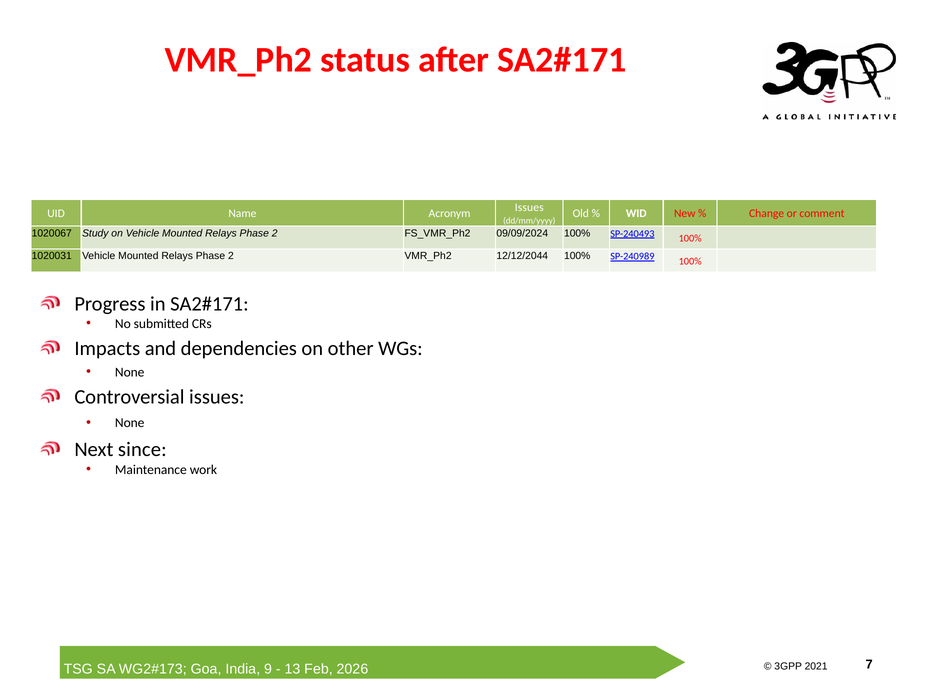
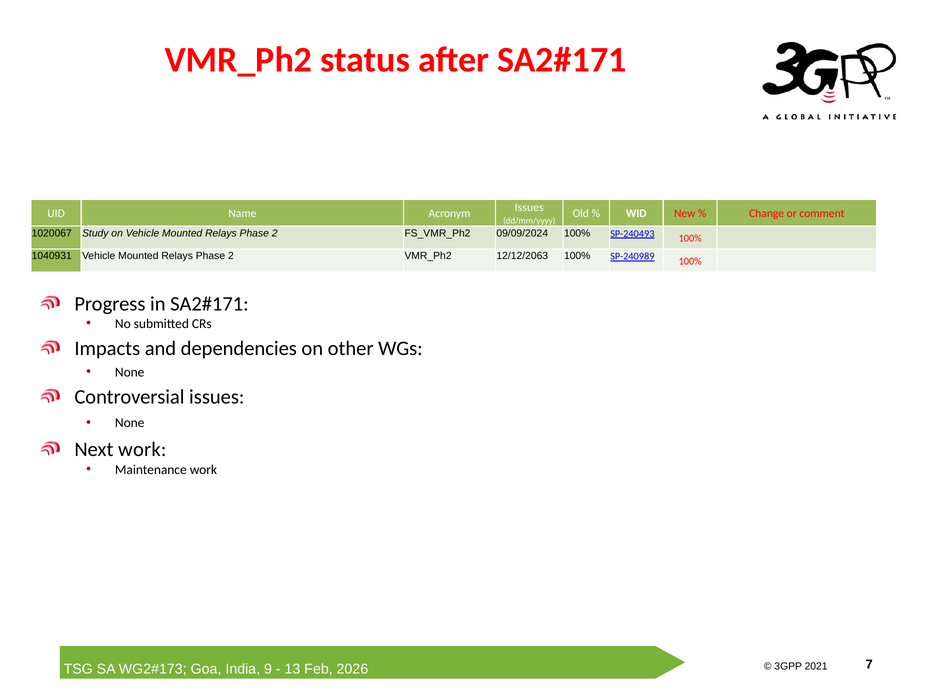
1020031: 1020031 -> 1040931
12/12/2044: 12/12/2044 -> 12/12/2063
Next since: since -> work
